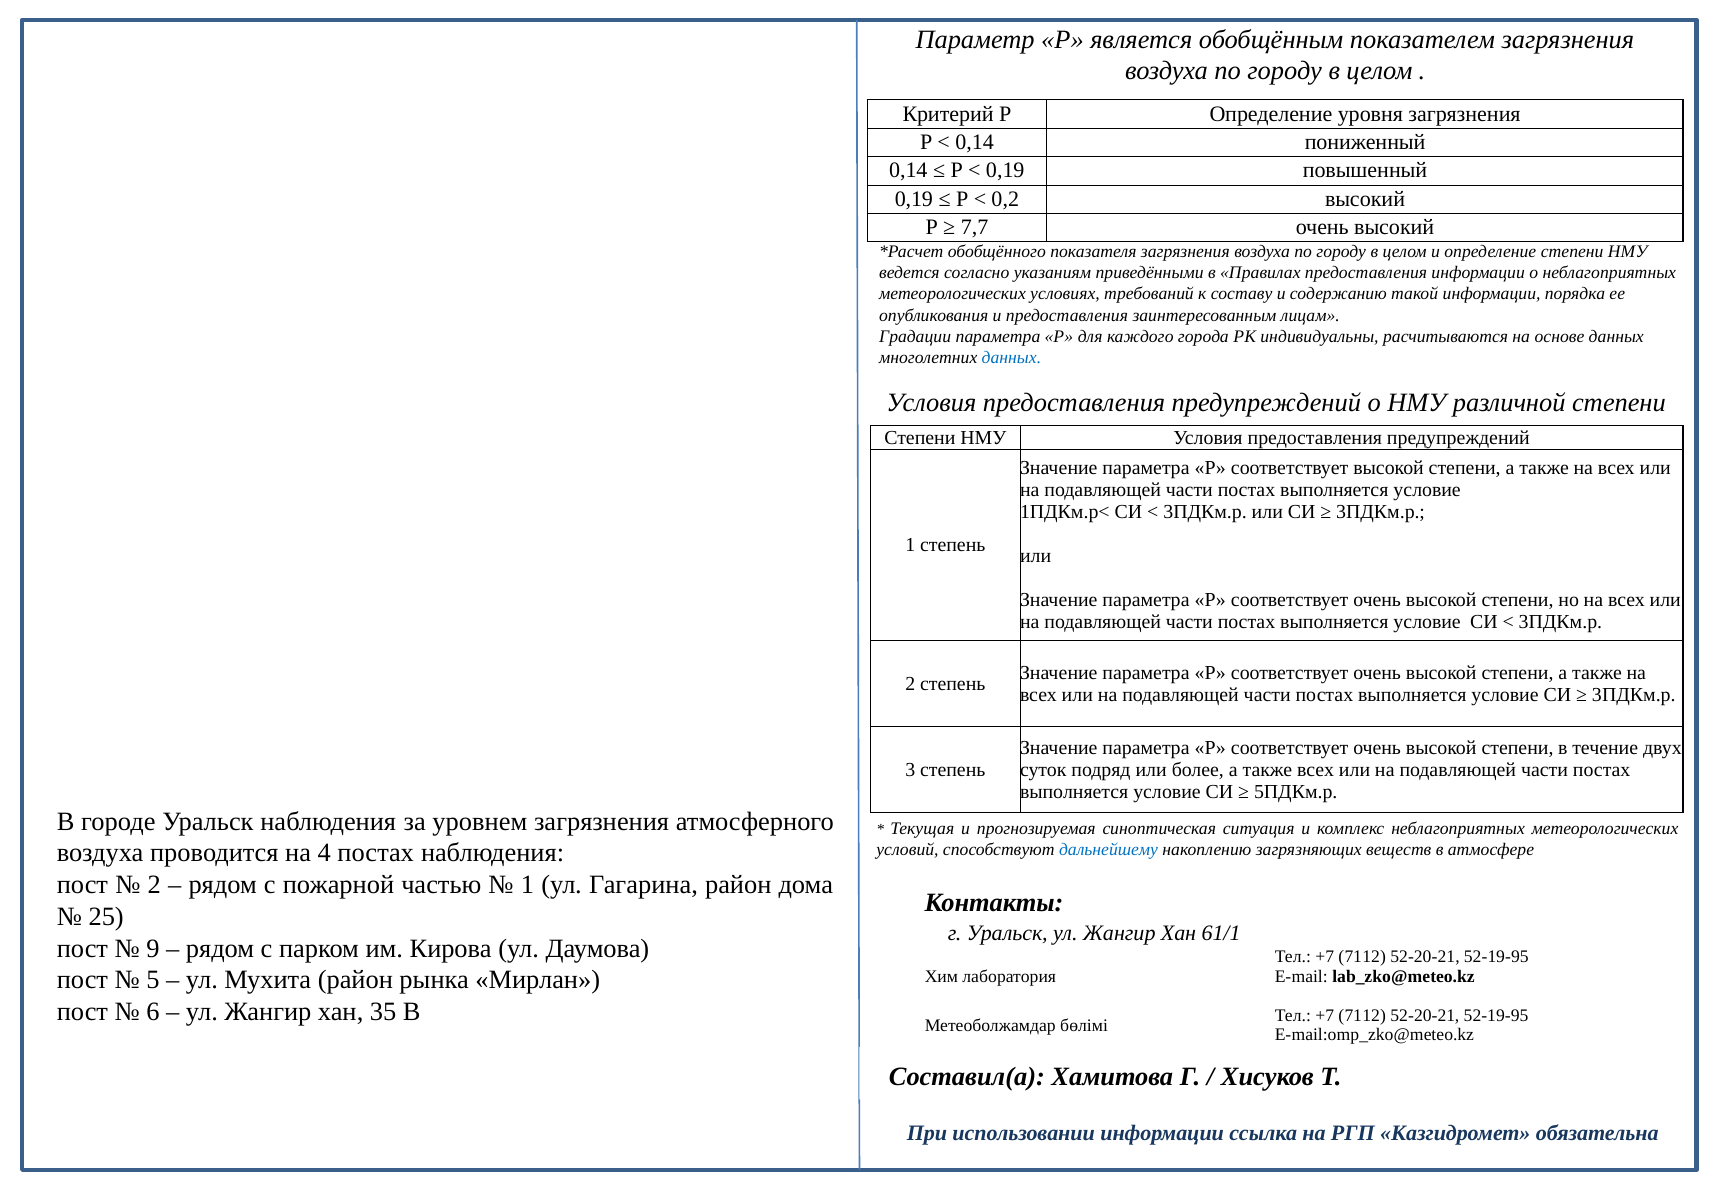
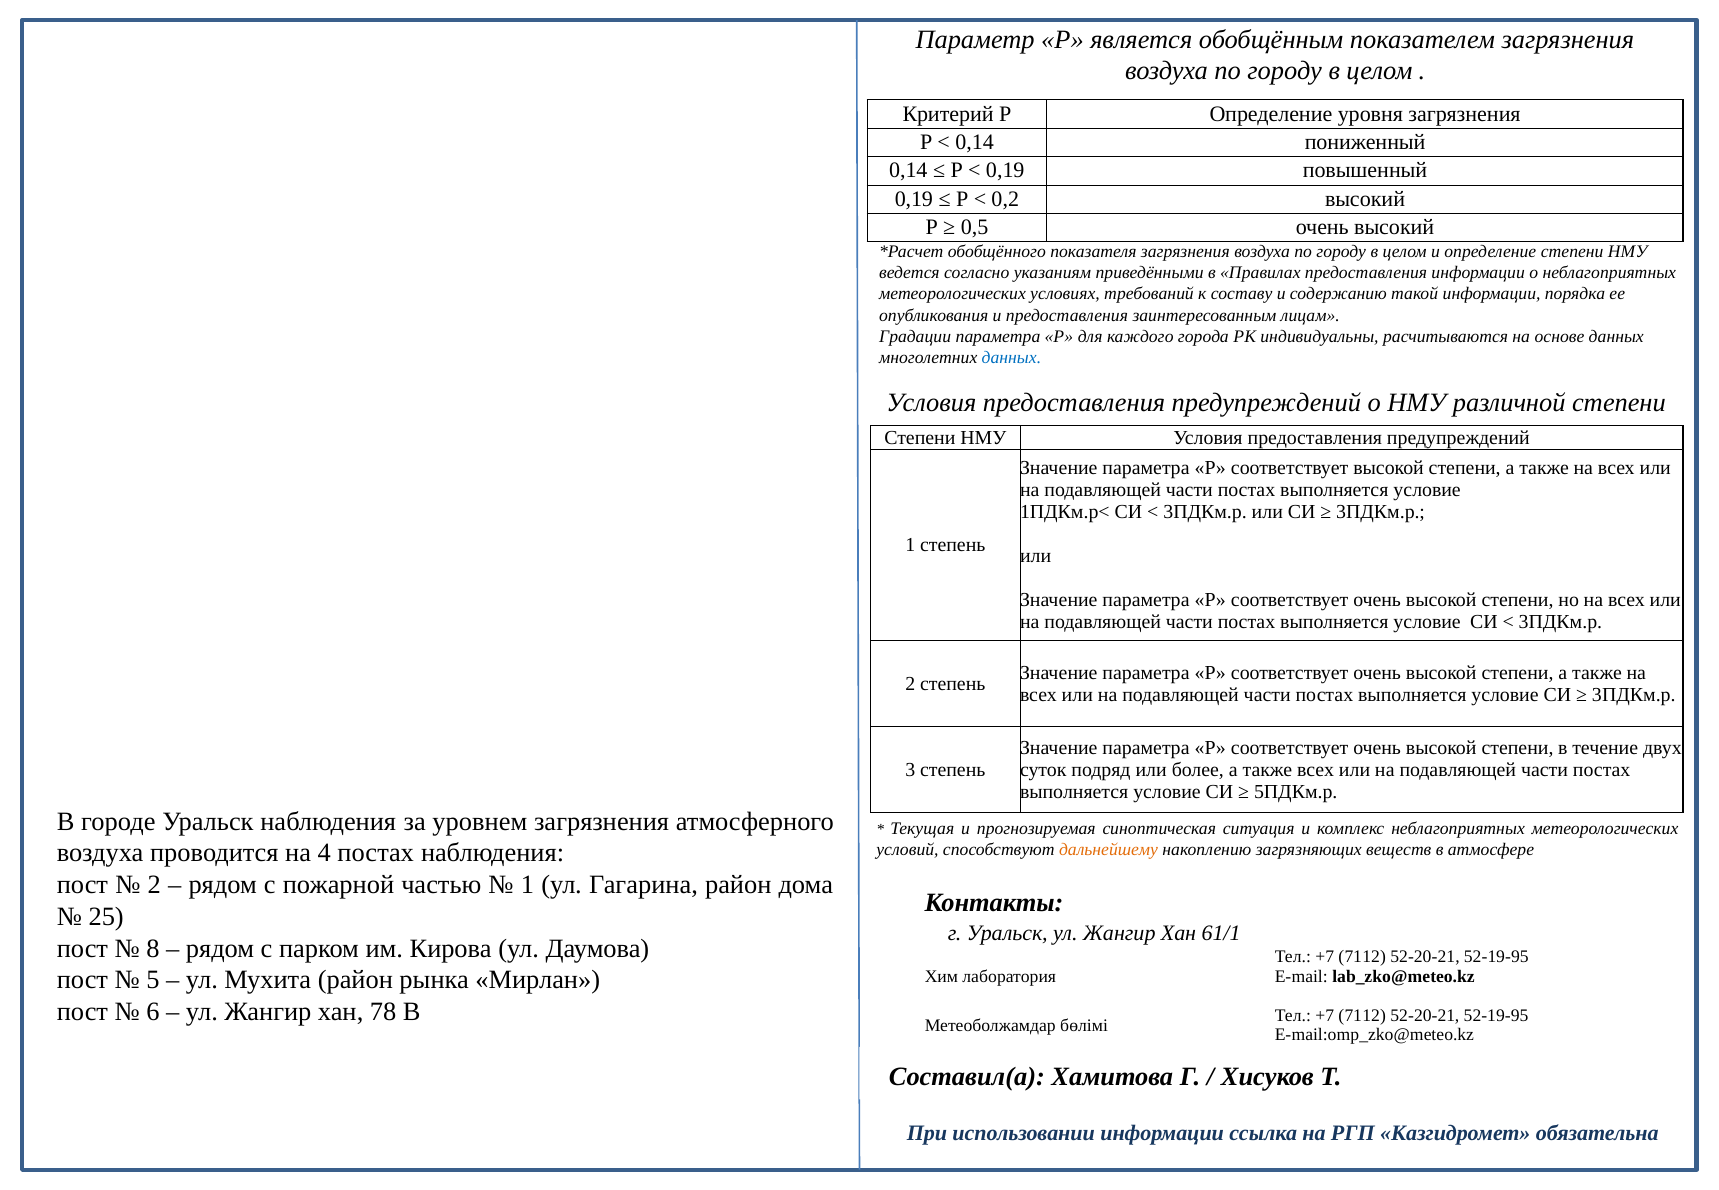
7,7: 7,7 -> 0,5
дальнейшему colour: blue -> orange
9: 9 -> 8
35: 35 -> 78
